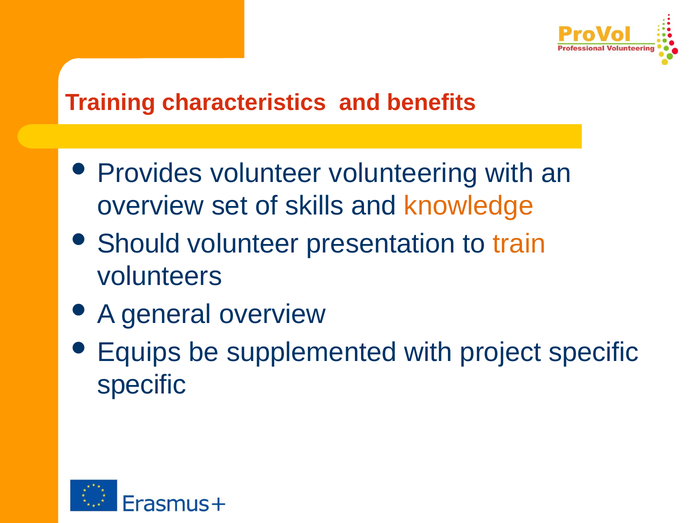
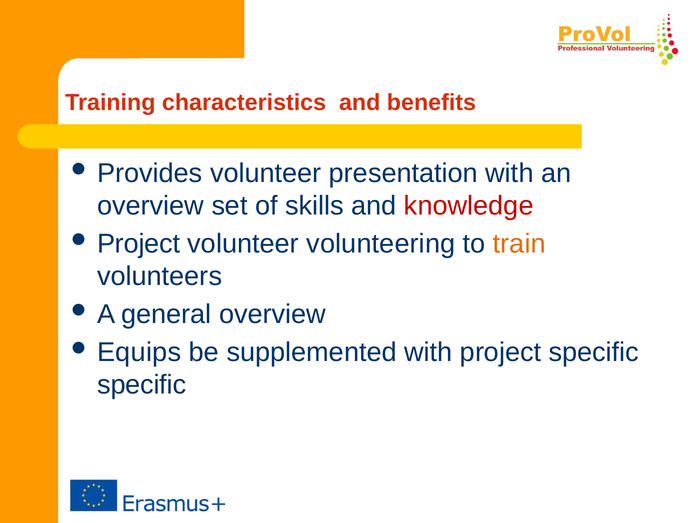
volunteering: volunteering -> presentation
knowledge colour: orange -> red
Should at (139, 244): Should -> Project
presentation: presentation -> volunteering
